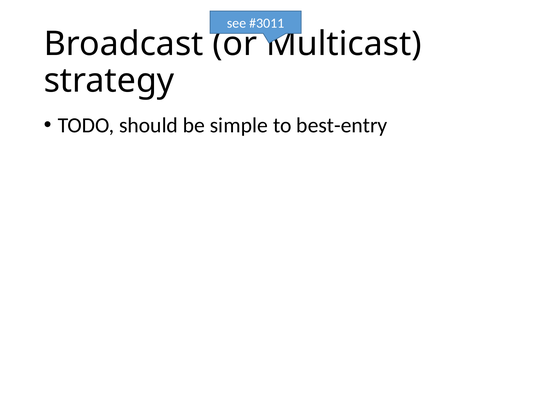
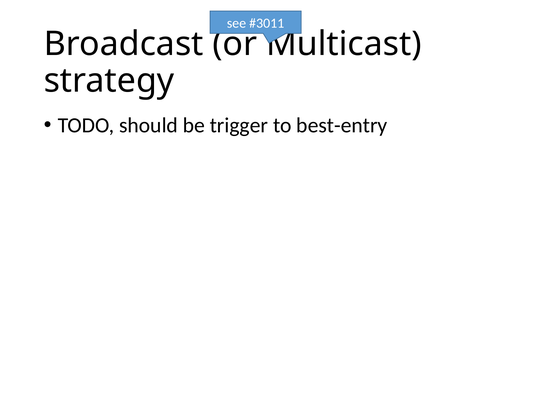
simple: simple -> trigger
